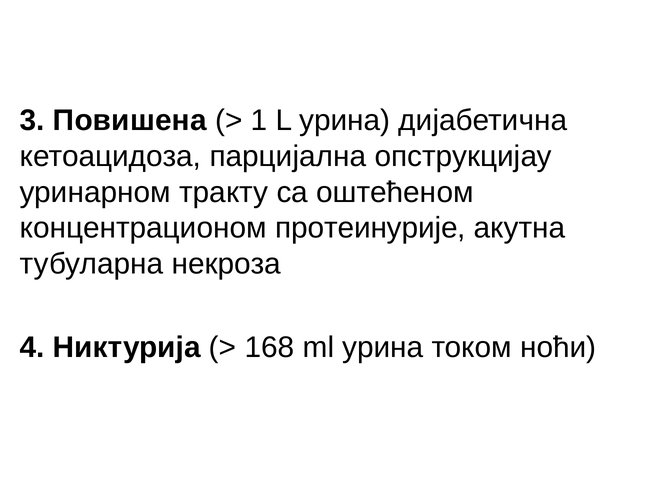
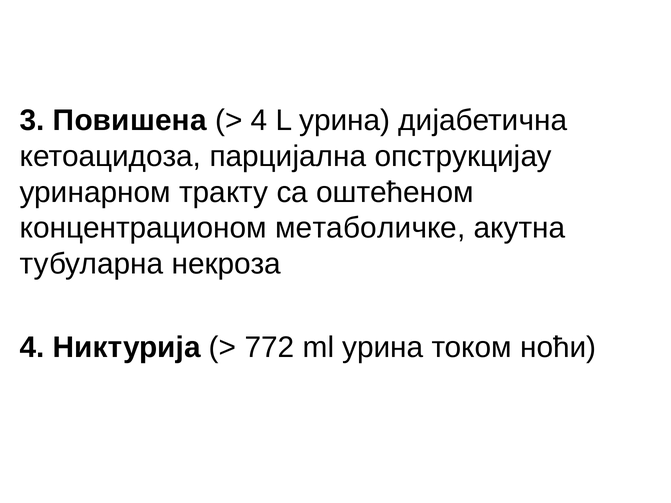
1 at (259, 121): 1 -> 4
протеинурије: протеинурије -> метаболичке
168: 168 -> 772
